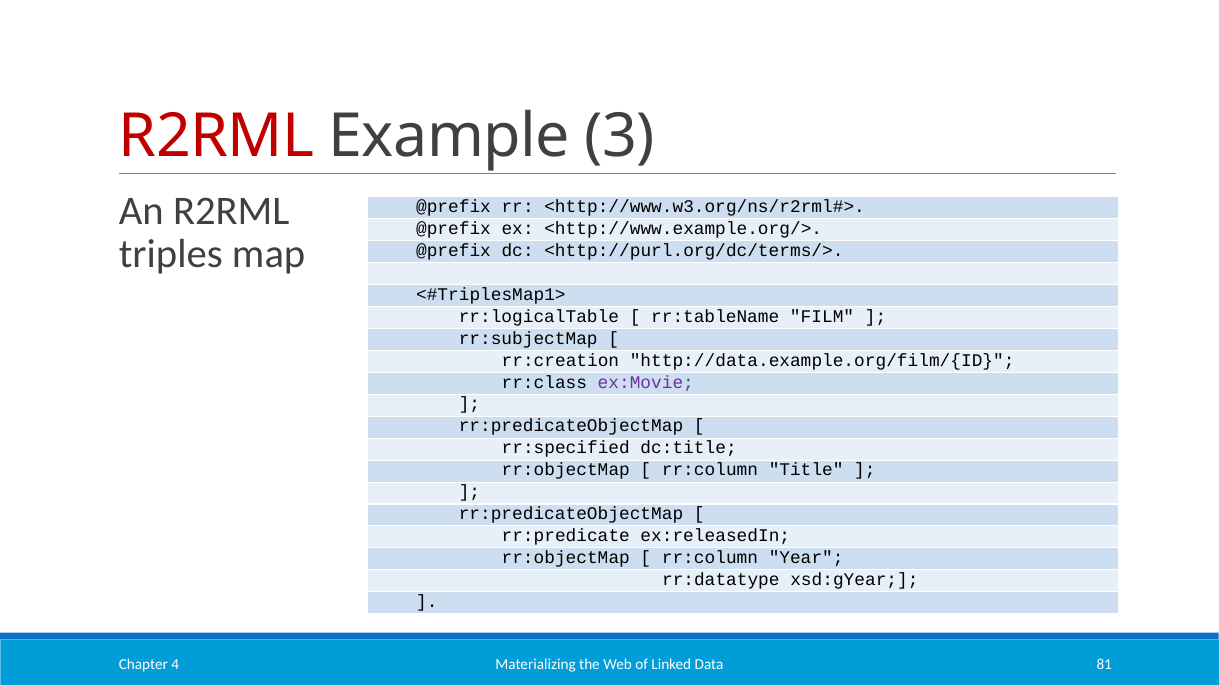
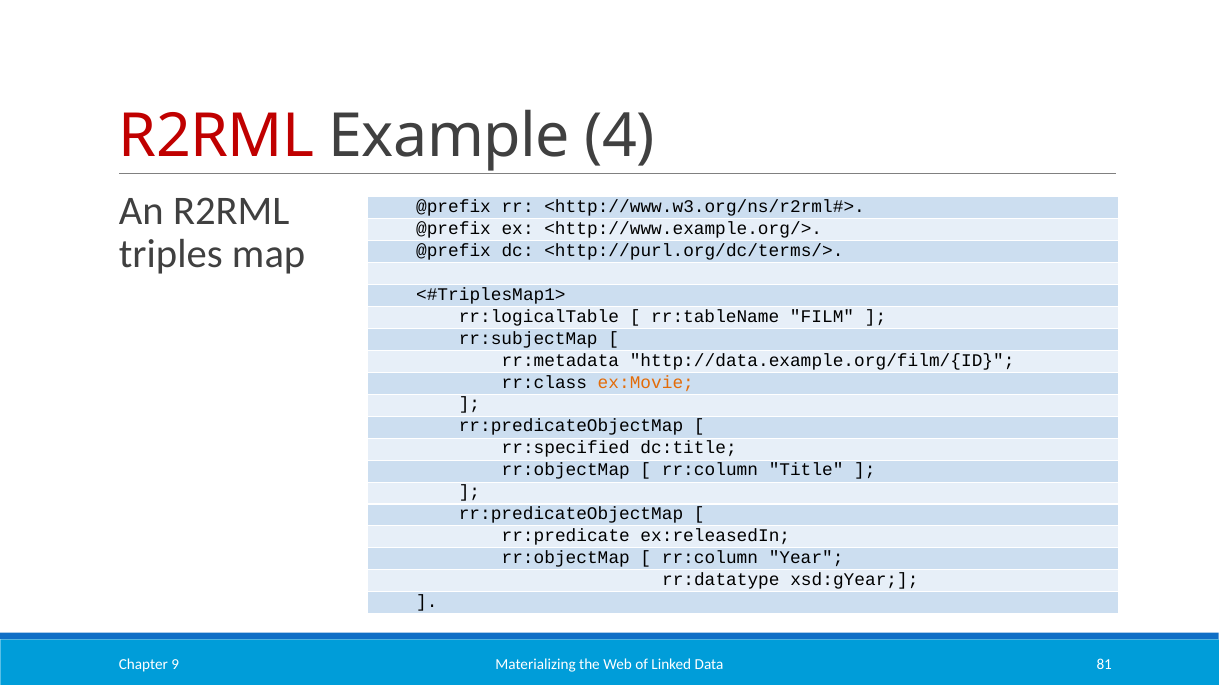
3: 3 -> 4
rr:creation: rr:creation -> rr:metadata
ex:Movie colour: purple -> orange
4: 4 -> 9
